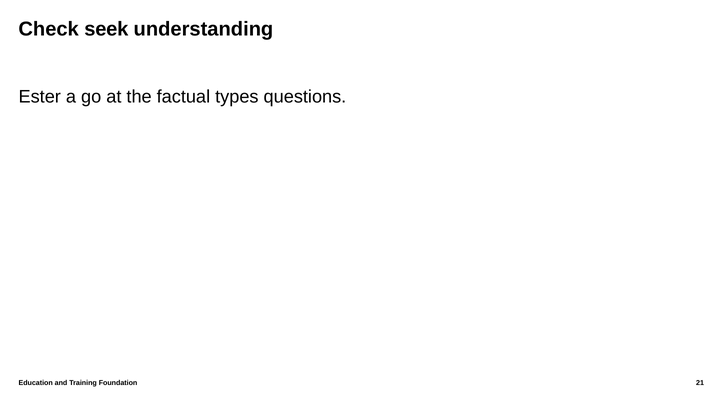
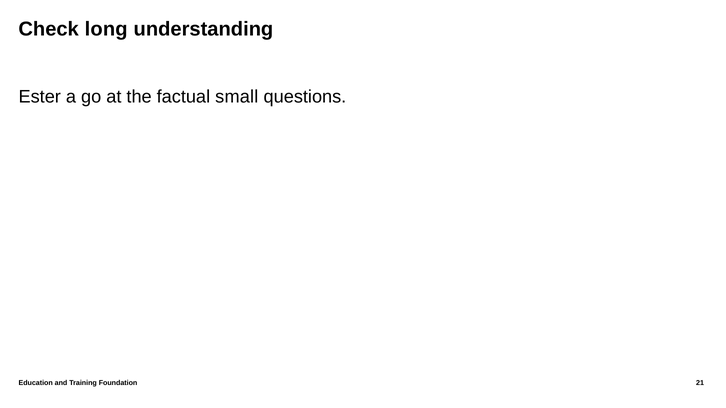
seek: seek -> long
types: types -> small
